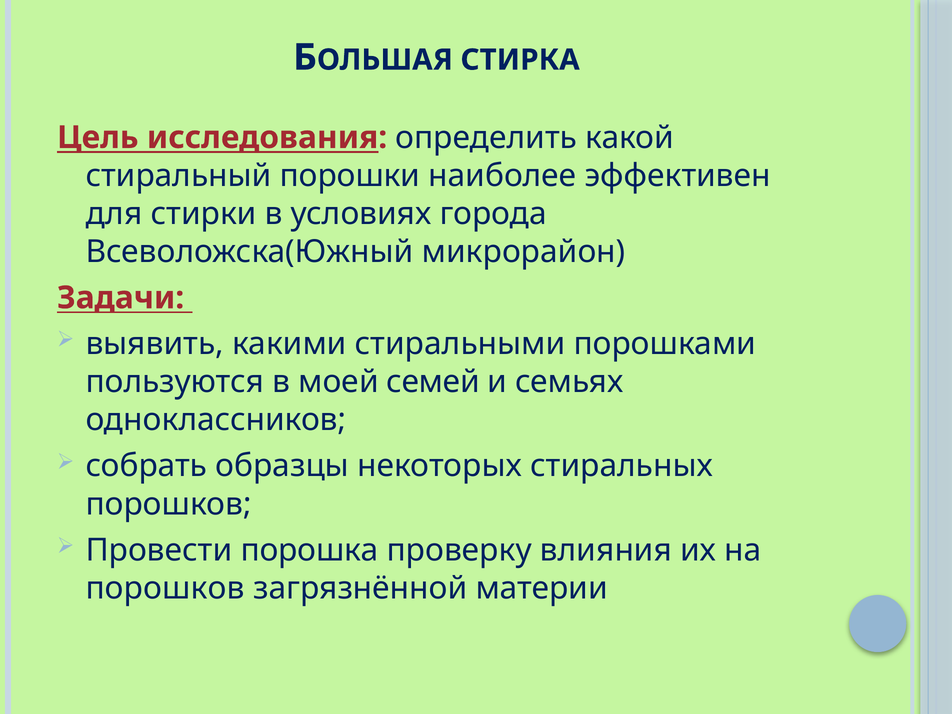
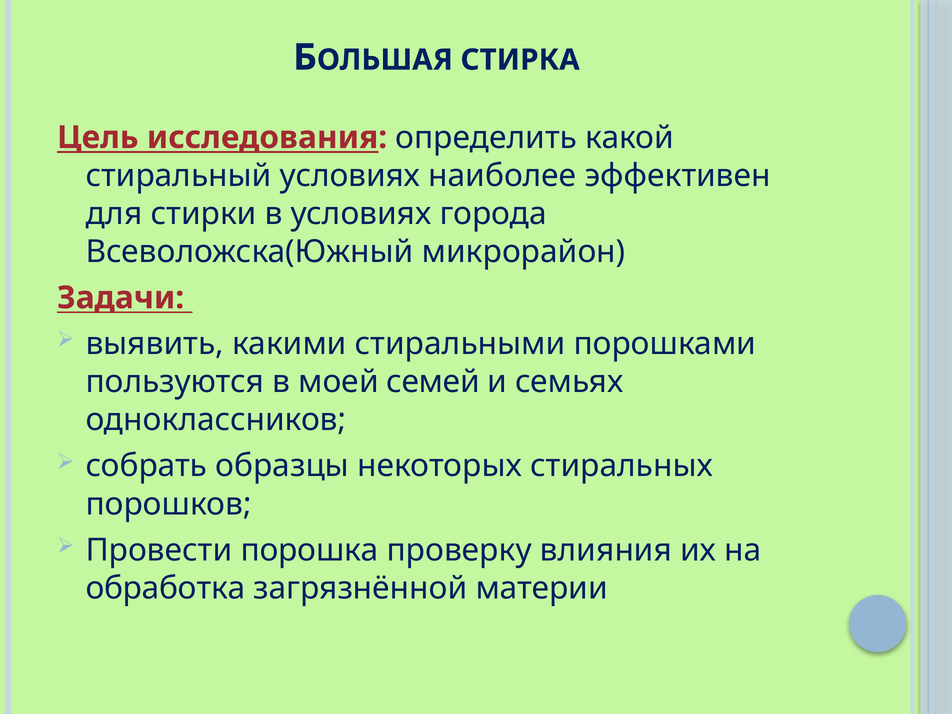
стиральный порошки: порошки -> условиях
порошков at (165, 588): порошков -> обработка
